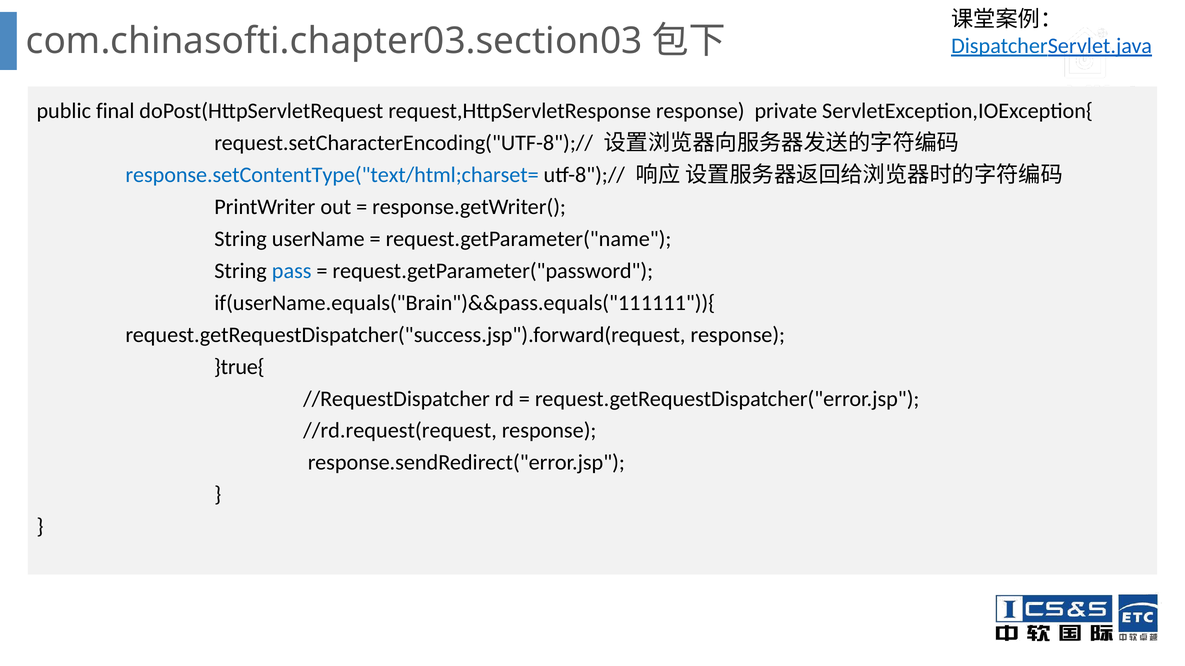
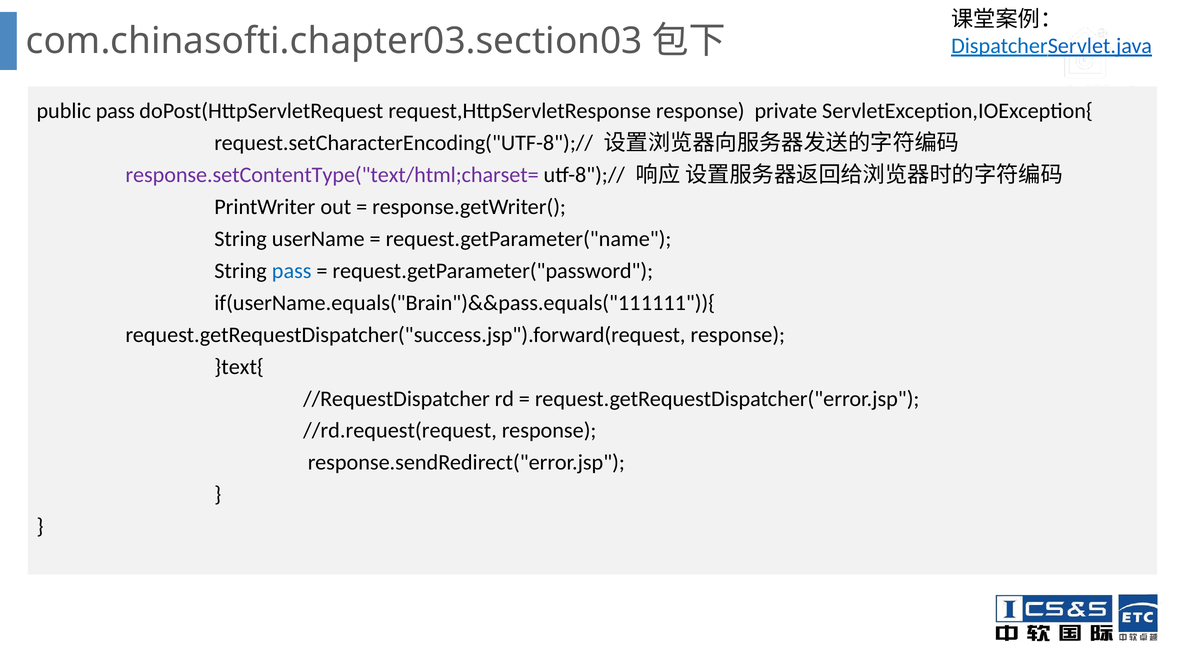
public final: final -> pass
response.setContentType("text/html;charset= colour: blue -> purple
}true{: }true{ -> }text{
